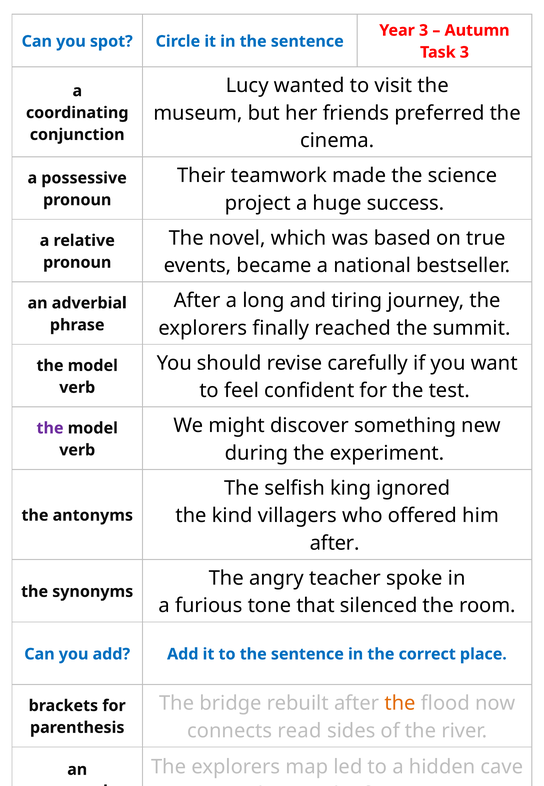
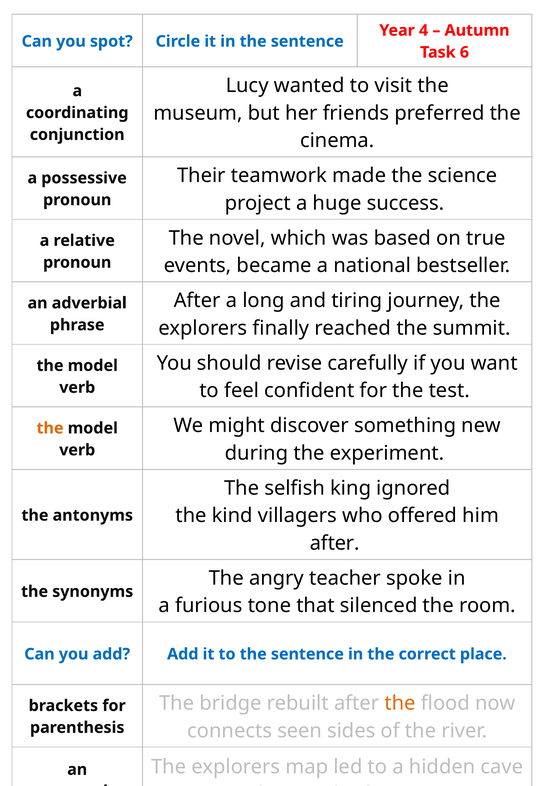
Year 3: 3 -> 4
Task 3: 3 -> 6
the at (50, 428) colour: purple -> orange
read: read -> seen
